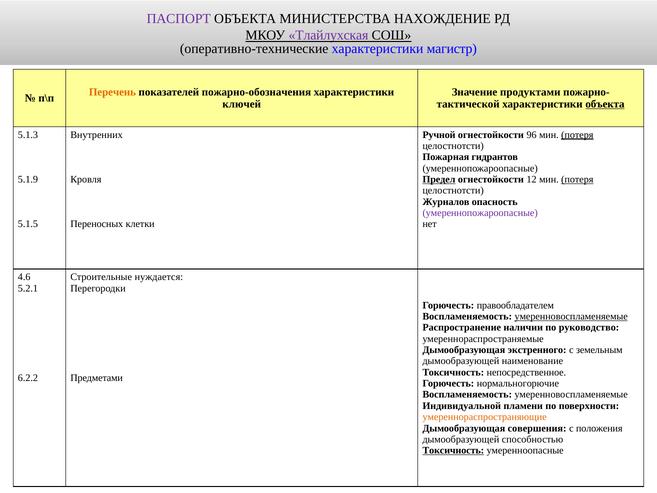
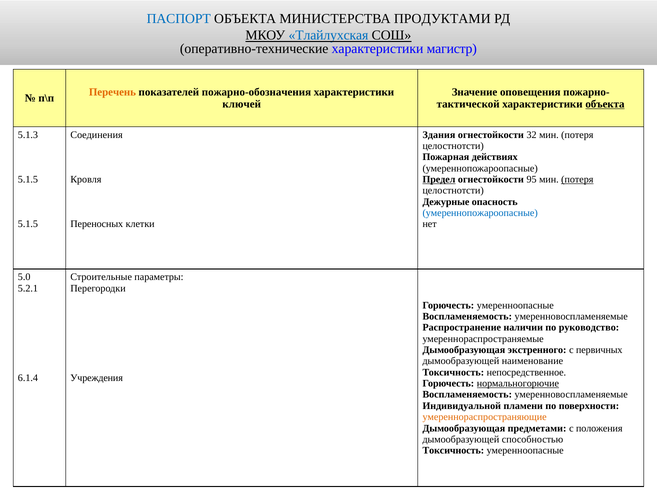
ПАСПОРТ colour: purple -> blue
НАХОЖДЕНИЕ: НАХОЖДЕНИЕ -> ПРОДУКТАМИ
Тлайлухская colour: purple -> blue
продуктами: продуктами -> оповещения
Внутренних: Внутренних -> Соединения
Ручной: Ручной -> Здания
96: 96 -> 32
потеря at (577, 135) underline: present -> none
гидрантов: гидрантов -> действиях
5.1.9 at (28, 179): 5.1.9 -> 5.1.5
12: 12 -> 95
Журналов: Журналов -> Дежурные
умереннопожароопасные at (480, 213) colour: purple -> blue
4.6: 4.6 -> 5.0
нуждается: нуждается -> параметры
Горючесть правообладателем: правообладателем -> умеренноопасные
умеренновоспламеняемые at (571, 316) underline: present -> none
земельным: земельным -> первичных
6.2.2: 6.2.2 -> 6.1.4
Предметами: Предметами -> Учреждения
нормальногорючие underline: none -> present
совершения: совершения -> предметами
Токсичность at (453, 450) underline: present -> none
